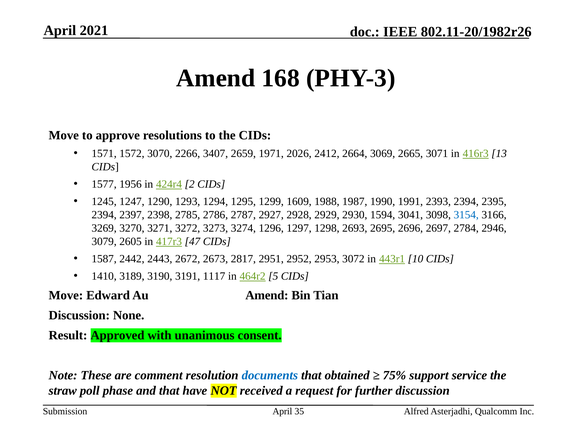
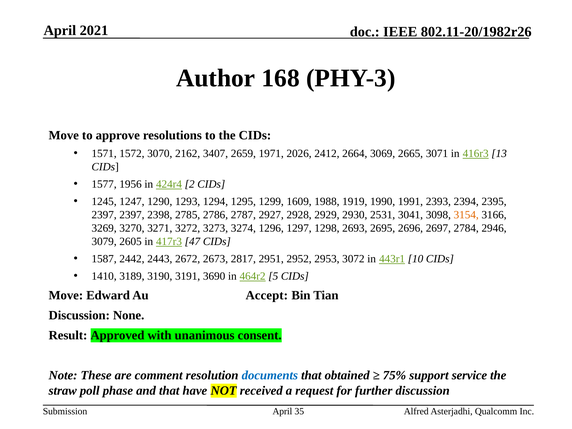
Amend at (216, 78): Amend -> Author
2266: 2266 -> 2162
1987: 1987 -> 1919
2394 at (104, 215): 2394 -> 2397
1594: 1594 -> 2531
3154 colour: blue -> orange
1117: 1117 -> 3690
Au Amend: Amend -> Accept
